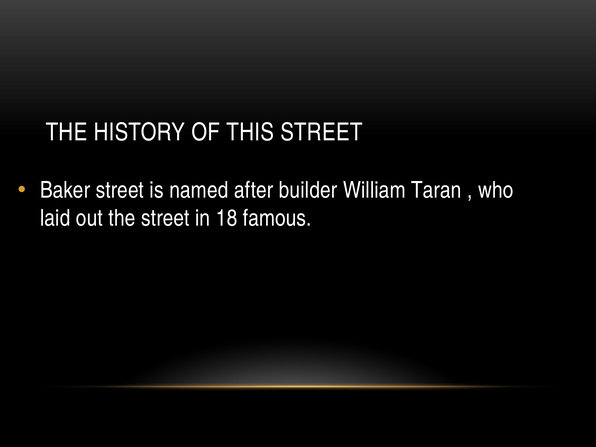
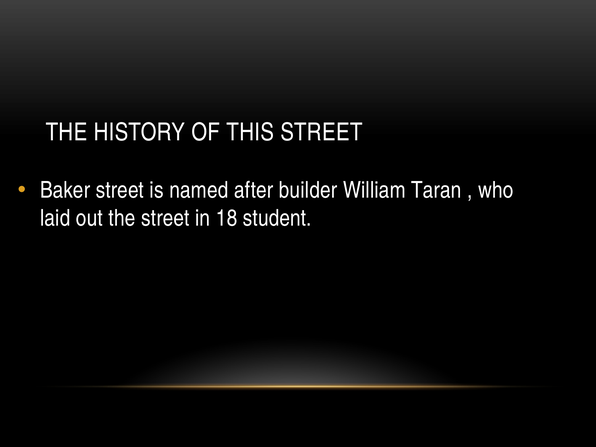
famous: famous -> student
